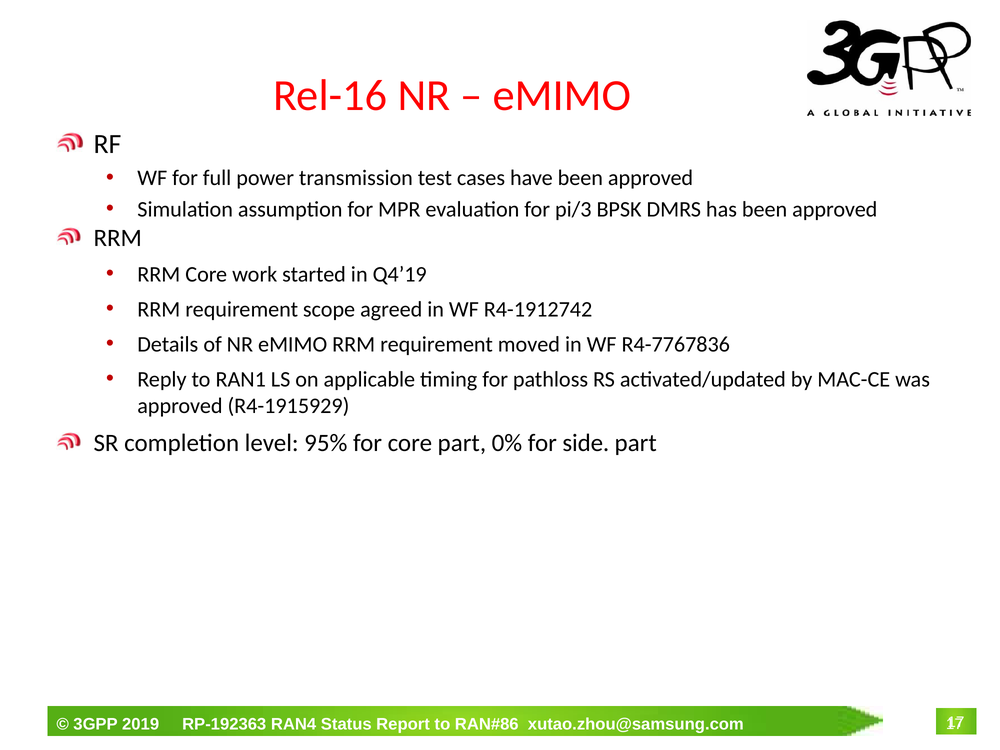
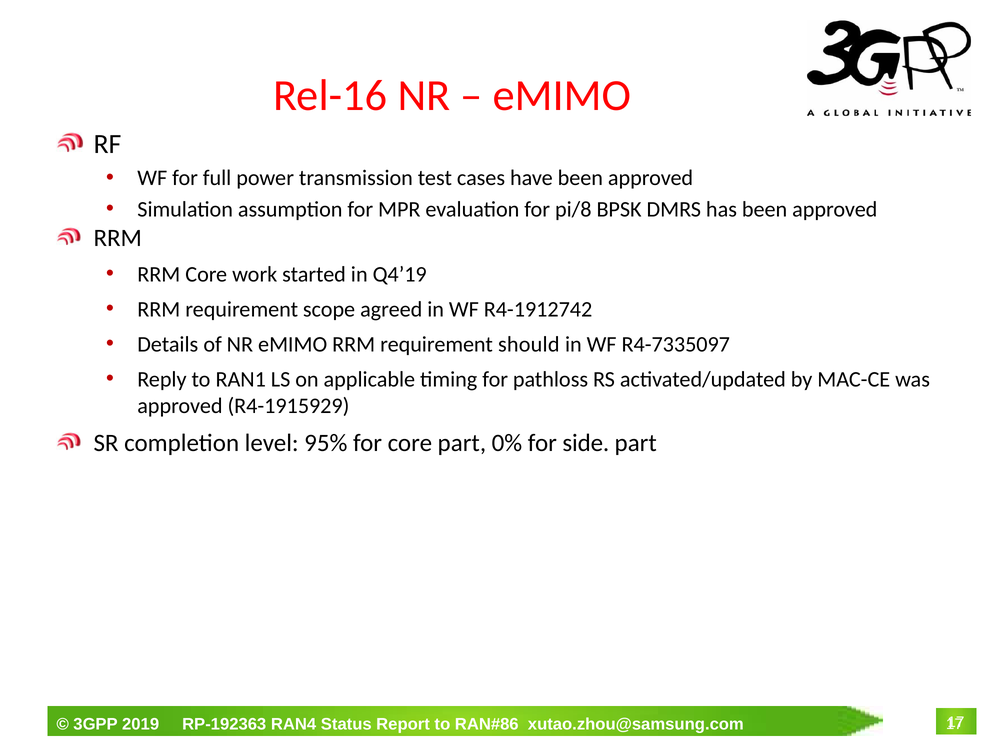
pi/3: pi/3 -> pi/8
moved: moved -> should
R4-7767836: R4-7767836 -> R4-7335097
